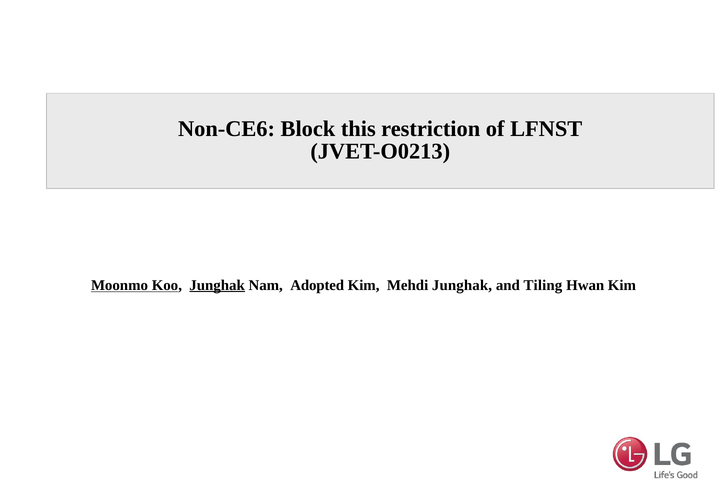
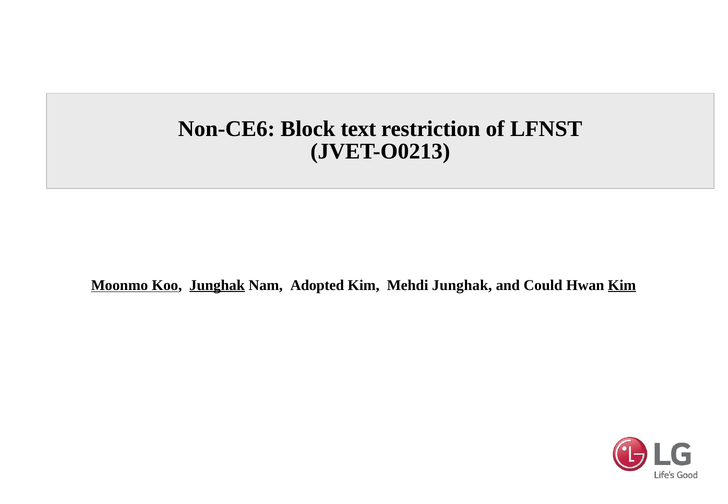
this: this -> text
Tiling: Tiling -> Could
Kim at (622, 285) underline: none -> present
